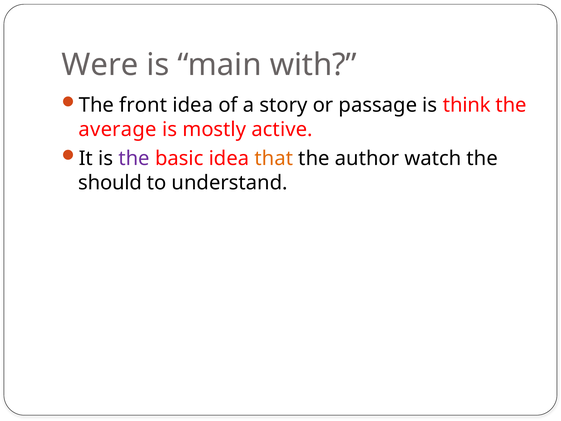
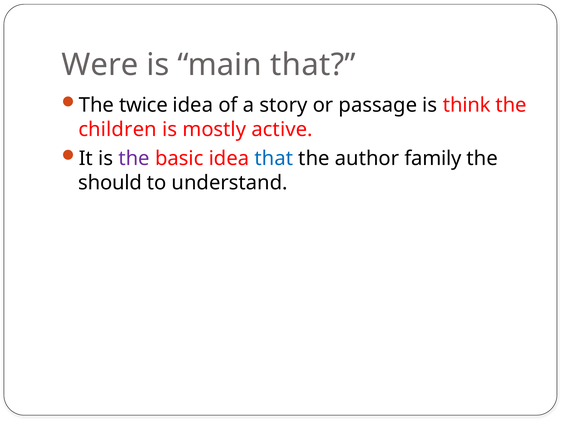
main with: with -> that
front: front -> twice
average: average -> children
that at (274, 158) colour: orange -> blue
watch: watch -> family
